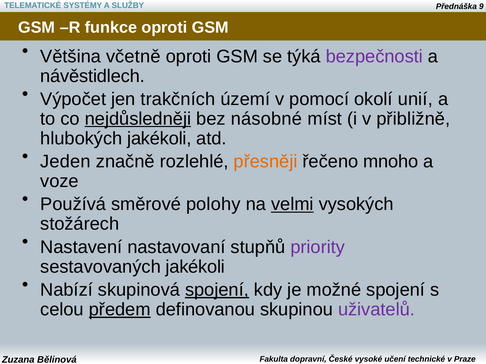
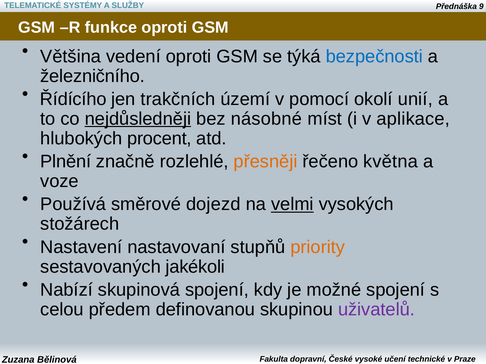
včetně: včetně -> vedení
bezpečnosti colour: purple -> blue
návěstidlech: návěstidlech -> železničního
Výpočet: Výpočet -> Řídícího
přibližně: přibližně -> aplikace
hlubokých jakékoli: jakékoli -> procent
Jeden: Jeden -> Plnění
mnoho: mnoho -> května
polohy: polohy -> dojezd
priority colour: purple -> orange
spojení at (217, 290) underline: present -> none
předem underline: present -> none
